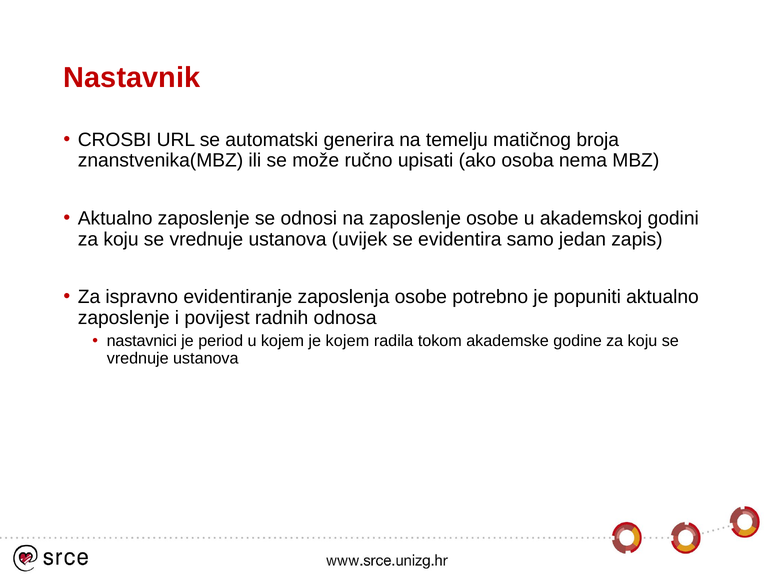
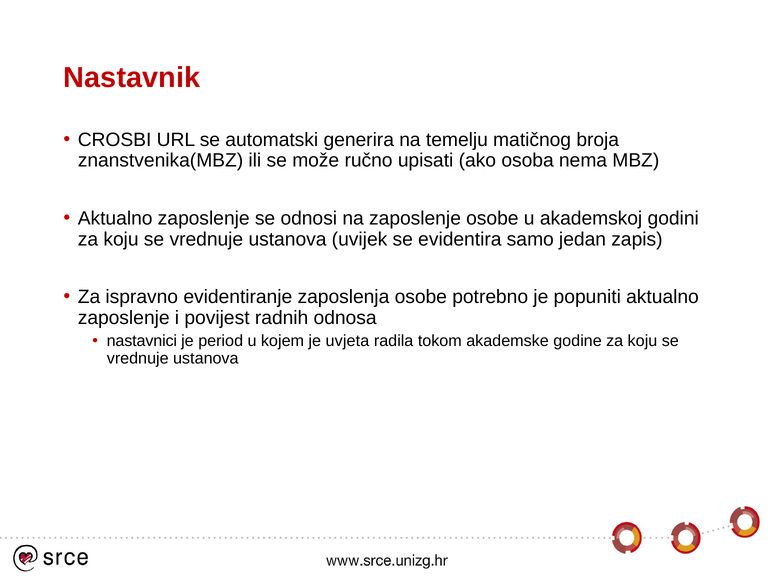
je kojem: kojem -> uvjeta
